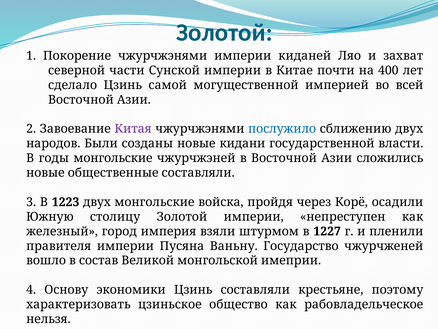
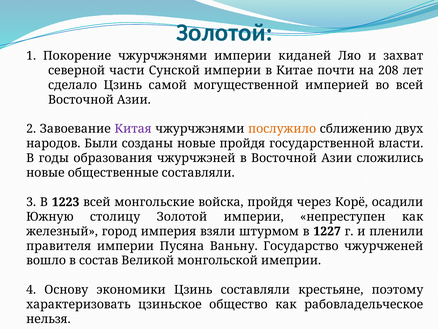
400: 400 -> 208
послужило colour: blue -> orange
новые кидани: кидани -> пройдя
годы монгольские: монгольские -> образования
1223 двух: двух -> всей
